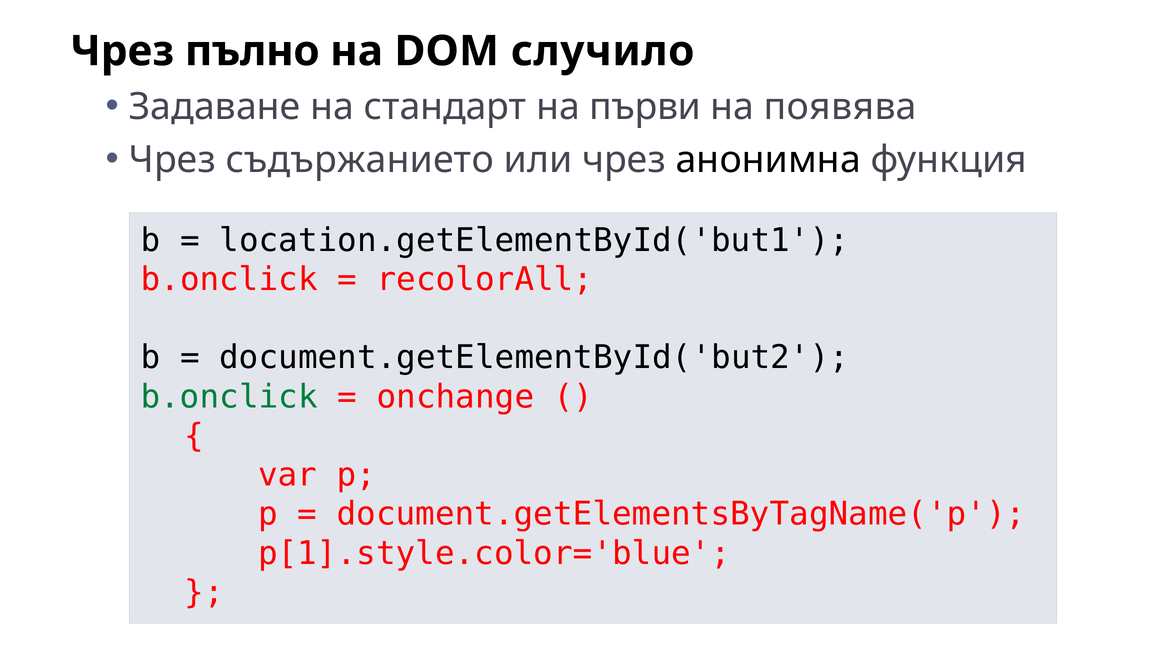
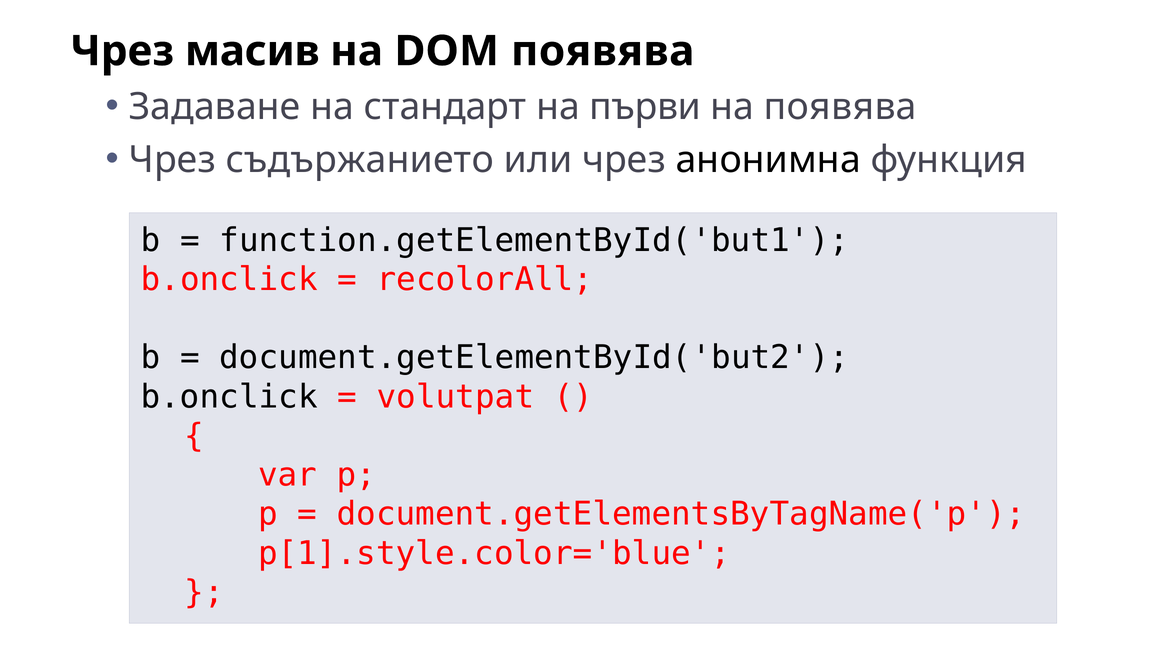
пълно: пълно -> масив
DOM случило: случило -> появява
location.getElementById('but1: location.getElementById('but1 -> function.getElementById('but1
b.onclick at (229, 397) colour: green -> black
onchange: onchange -> volutpat
